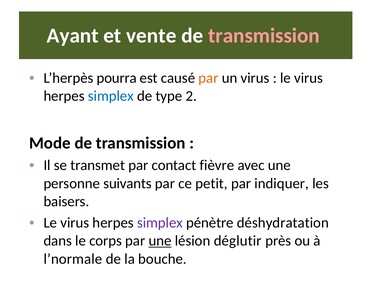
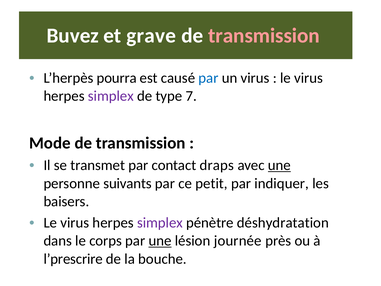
Ayant: Ayant -> Buvez
vente: vente -> grave
par at (208, 78) colour: orange -> blue
simplex at (111, 96) colour: blue -> purple
2: 2 -> 7
fièvre: fièvre -> draps
une at (279, 165) underline: none -> present
déglutir: déglutir -> journée
l’normale: l’normale -> l’prescrire
